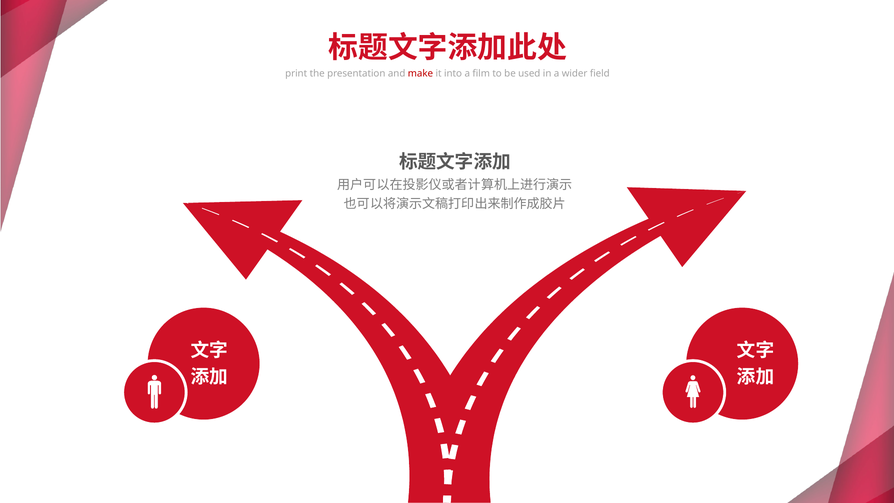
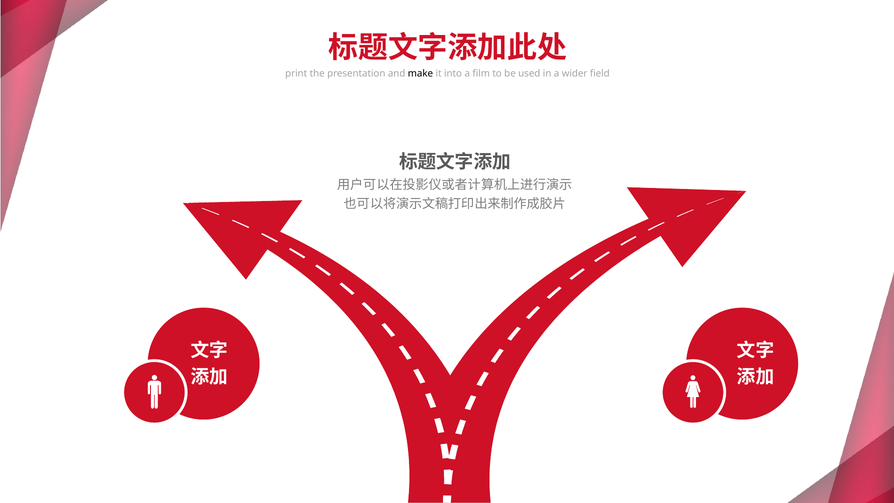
make colour: red -> black
